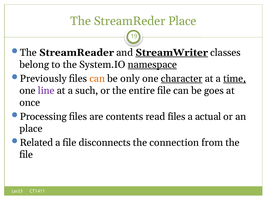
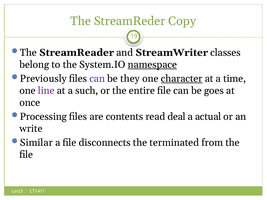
StreamReder Place: Place -> Copy
StreamWriter underline: present -> none
can at (97, 79) colour: orange -> purple
only: only -> they
time underline: present -> none
read files: files -> deal
place at (31, 129): place -> write
Related: Related -> Similar
connection: connection -> terminated
